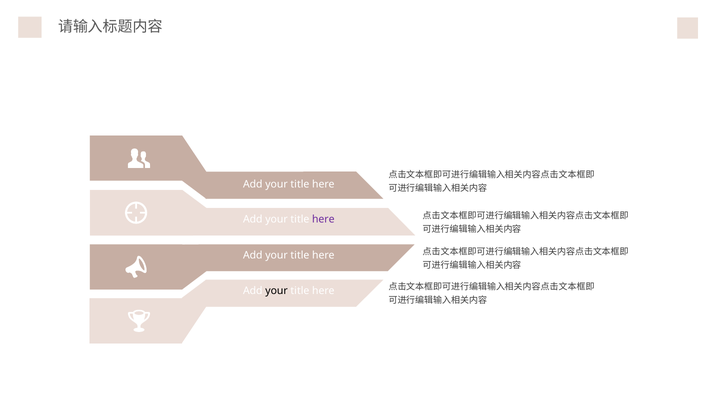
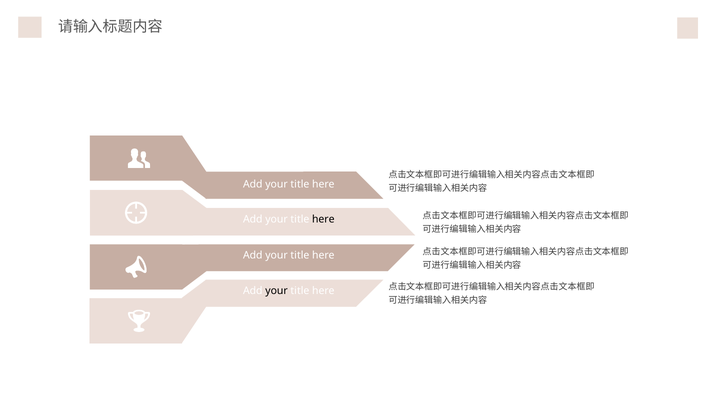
here at (323, 219) colour: purple -> black
